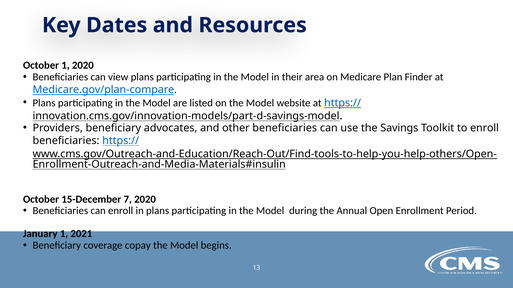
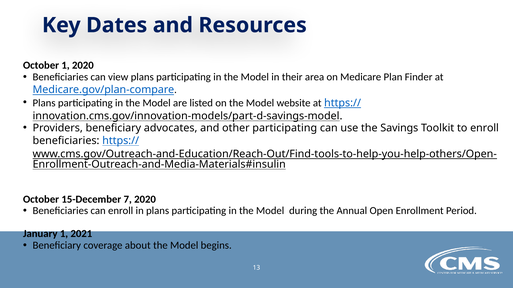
other beneficiaries: beneficiaries -> participating
copay: copay -> about
